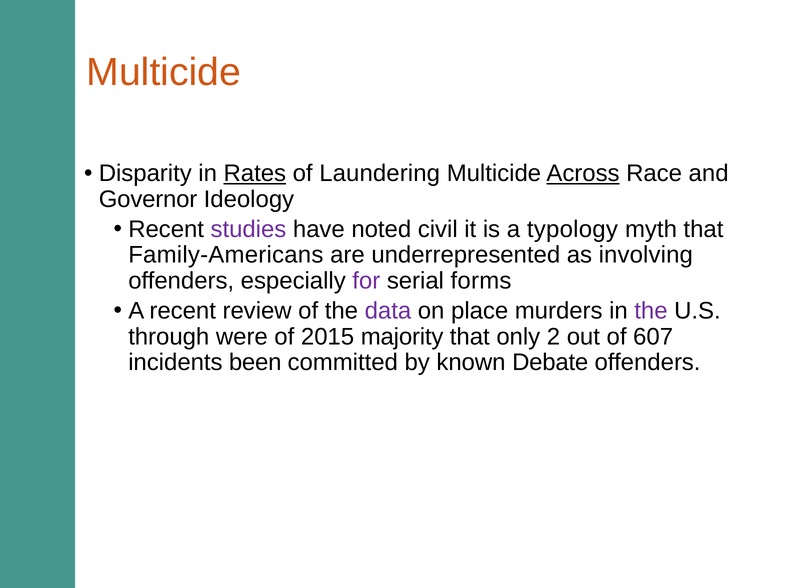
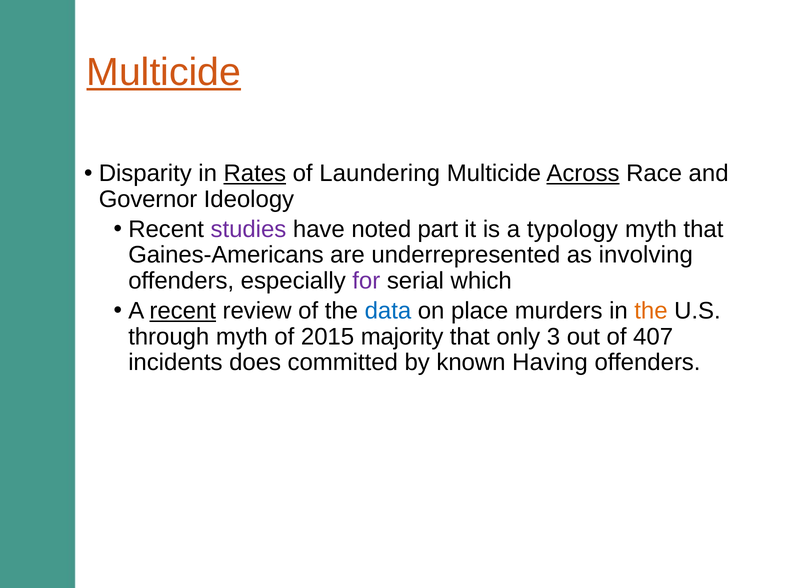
Multicide at (164, 72) underline: none -> present
civil: civil -> part
Family-Americans: Family-Americans -> Gaines-Americans
forms: forms -> which
recent at (183, 311) underline: none -> present
data colour: purple -> blue
the at (651, 311) colour: purple -> orange
through were: were -> myth
2: 2 -> 3
607: 607 -> 407
been: been -> does
Debate: Debate -> Having
